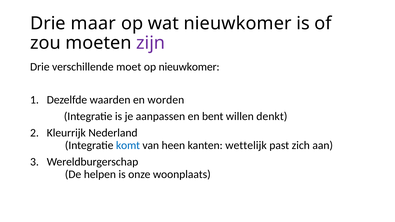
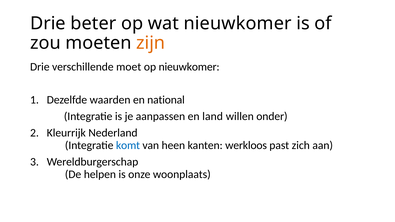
maar: maar -> beter
zijn colour: purple -> orange
worden: worden -> national
bent: bent -> land
denkt: denkt -> onder
wettelijk: wettelijk -> werkloos
